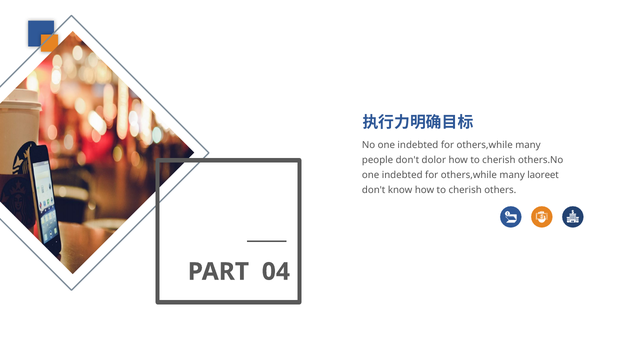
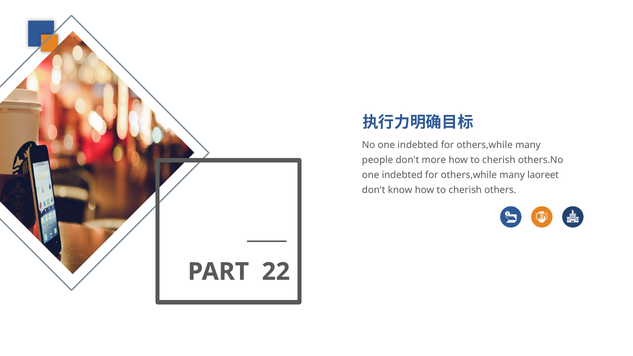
dolor: dolor -> more
04: 04 -> 22
